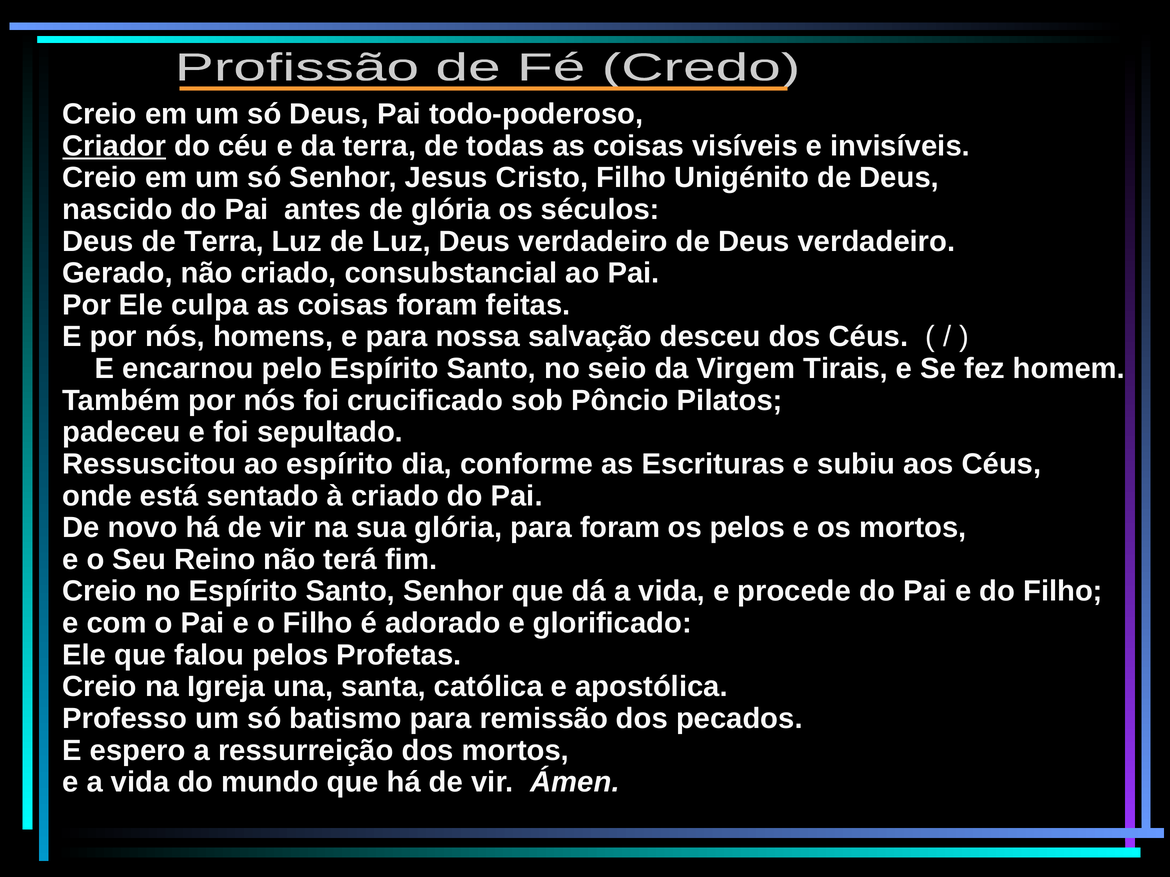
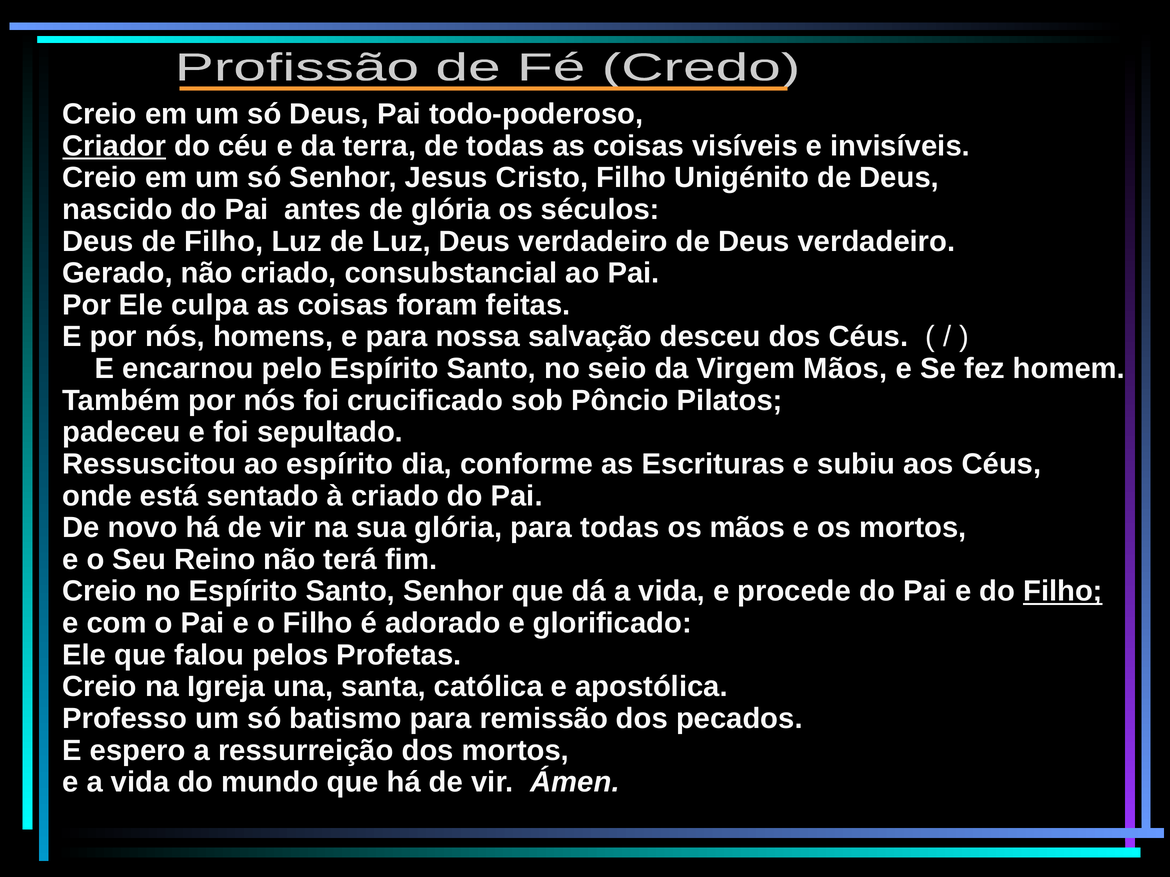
de Terra: Terra -> Filho
Virgem Tirais: Tirais -> Mãos
para foram: foram -> todas
os pelos: pelos -> mãos
Filho at (1063, 592) underline: none -> present
